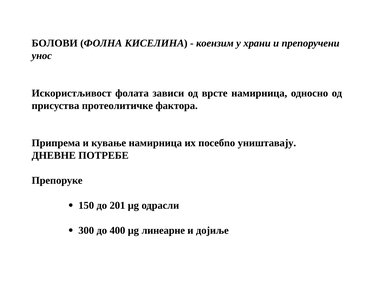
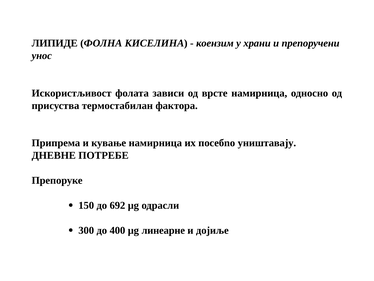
БОЛОВИ: БОЛОВИ -> ЛИПИДЕ
протеолитичке: протеолитичке -> термостабилан
201: 201 -> 692
